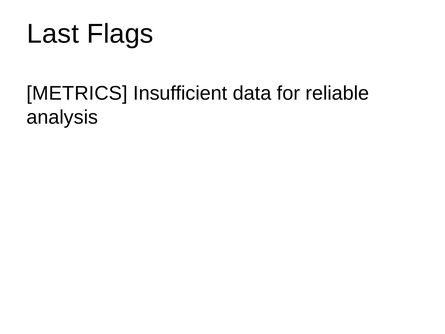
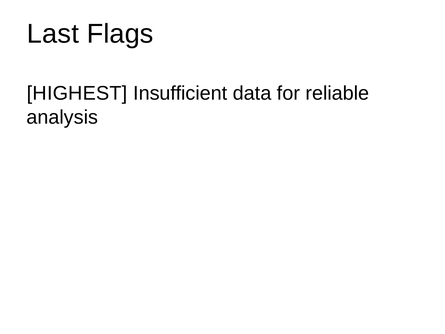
METRICS: METRICS -> HIGHEST
